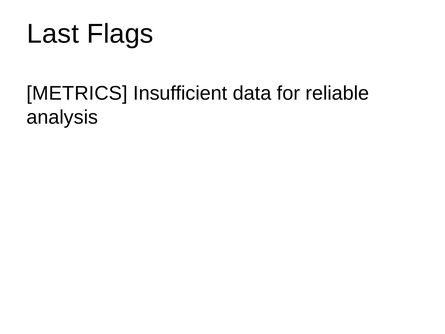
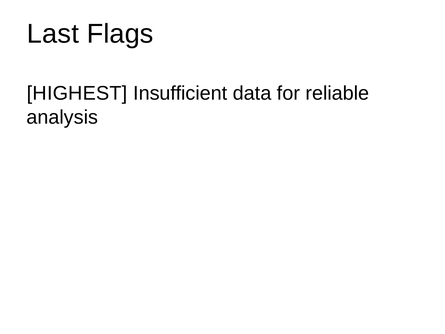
METRICS: METRICS -> HIGHEST
